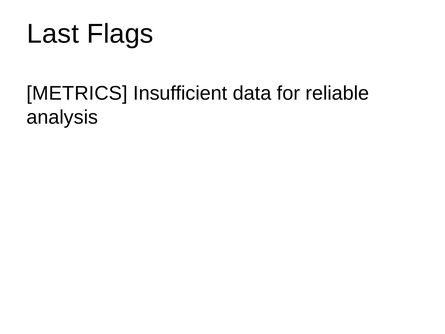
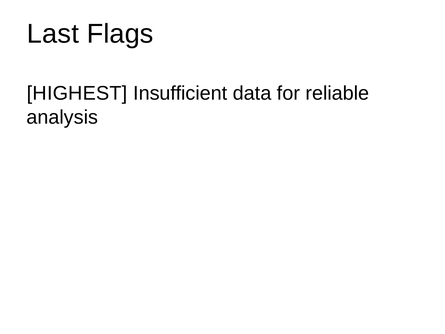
METRICS: METRICS -> HIGHEST
